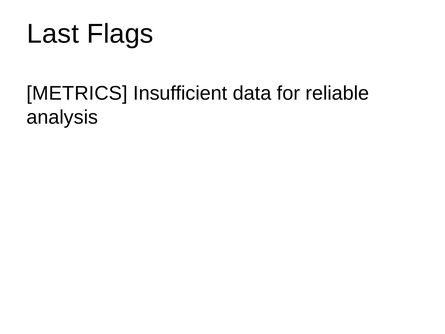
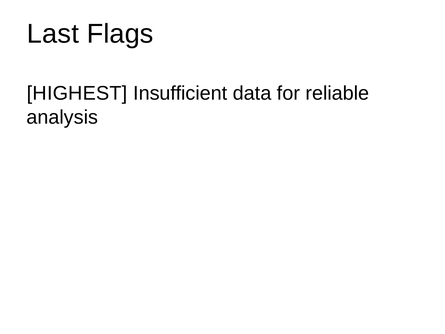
METRICS: METRICS -> HIGHEST
